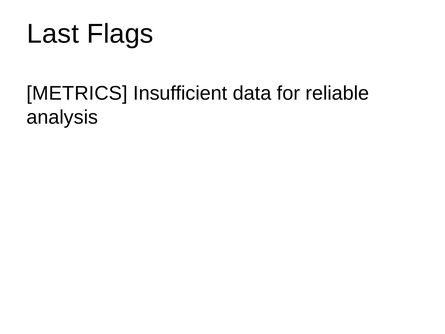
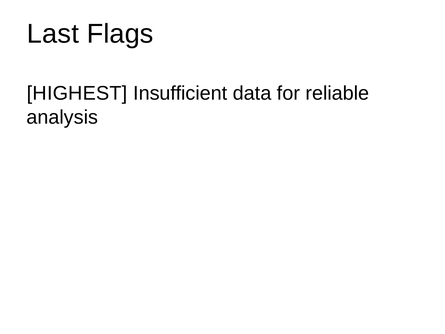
METRICS: METRICS -> HIGHEST
